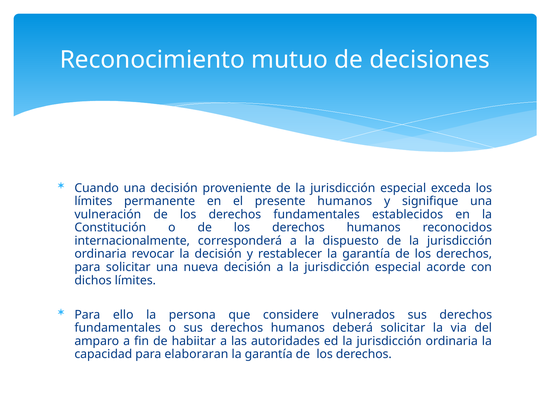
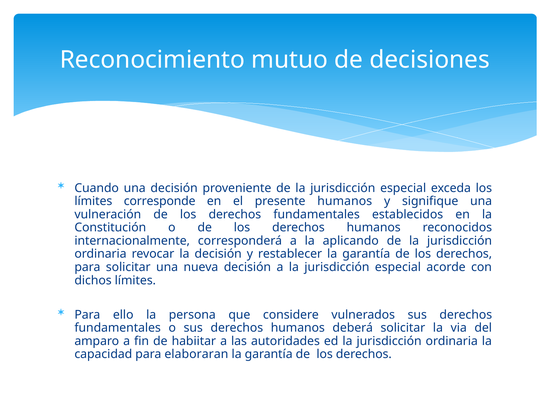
permanente: permanente -> corresponde
dispuesto: dispuesto -> aplicando
